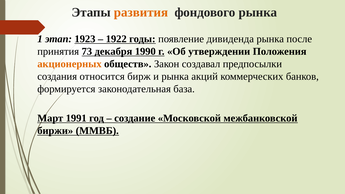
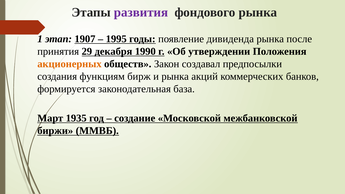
развития colour: orange -> purple
1923: 1923 -> 1907
1922: 1922 -> 1995
73: 73 -> 29
относится: относится -> функциям
1991: 1991 -> 1935
